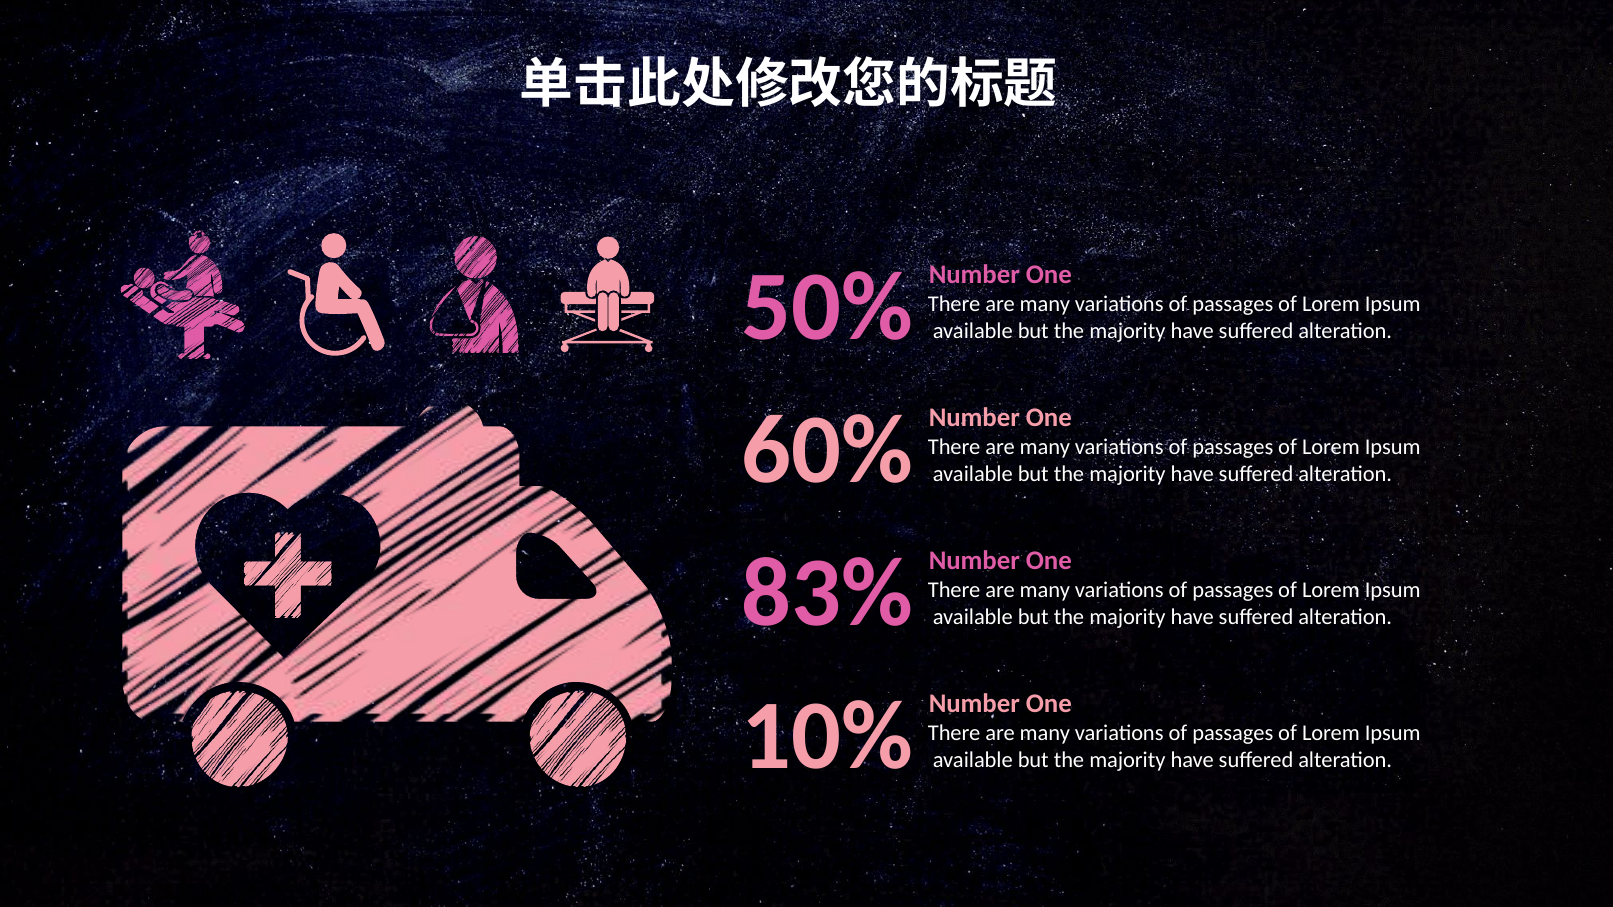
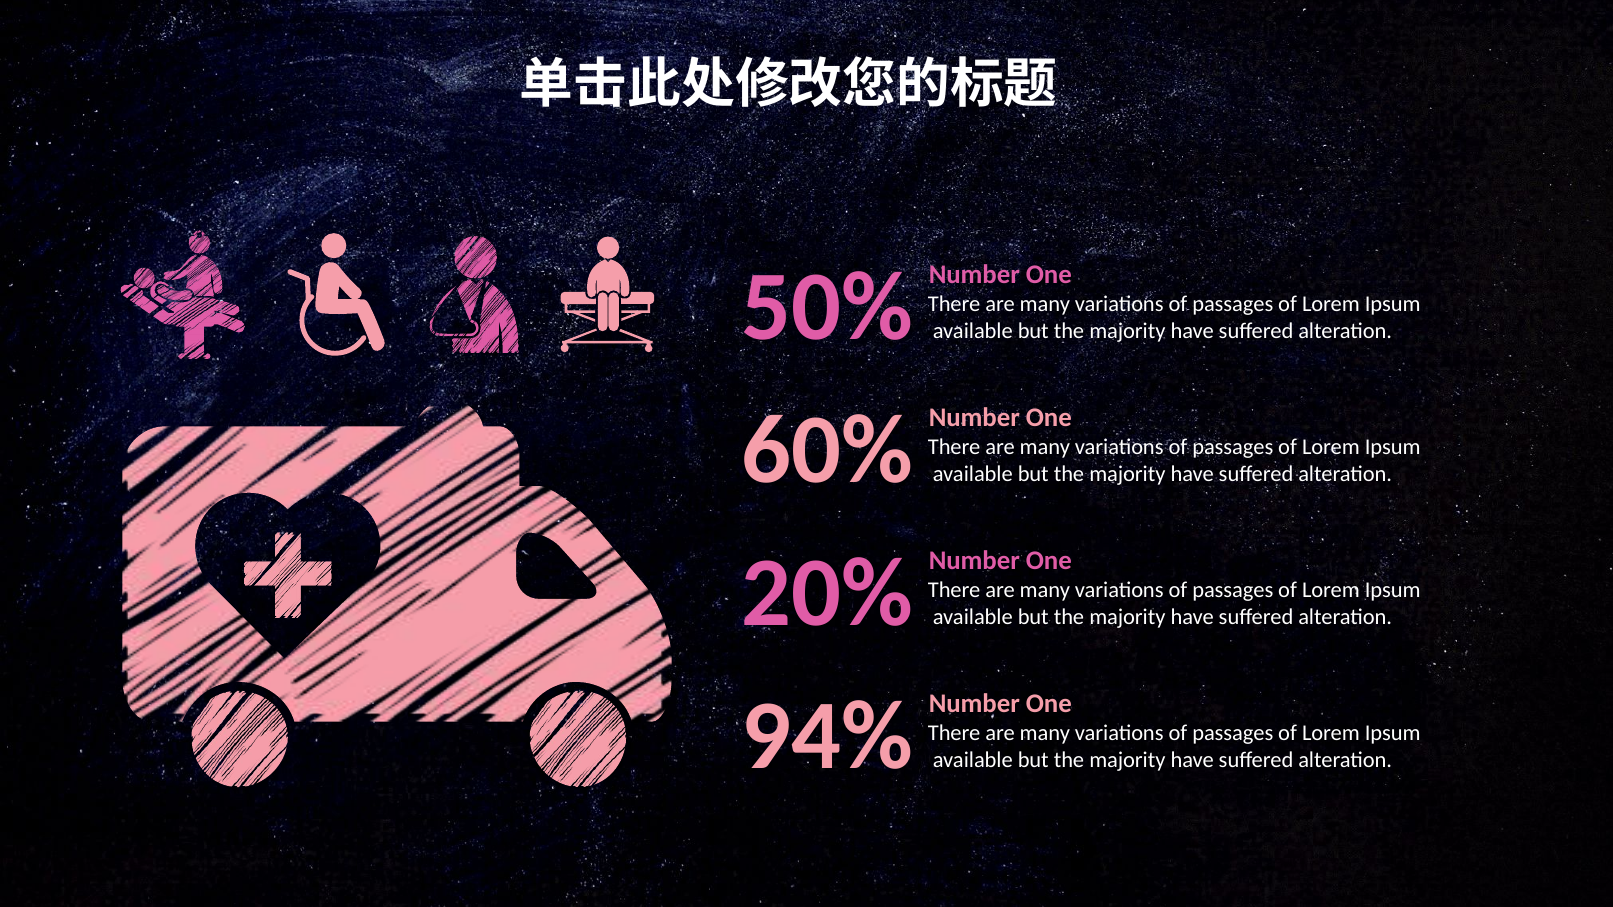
83%: 83% -> 20%
10%: 10% -> 94%
